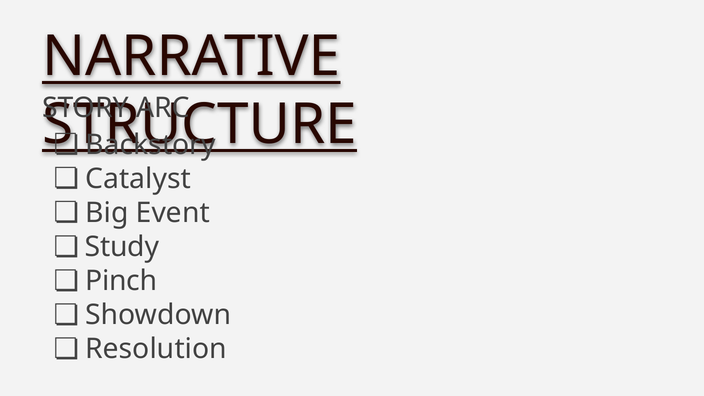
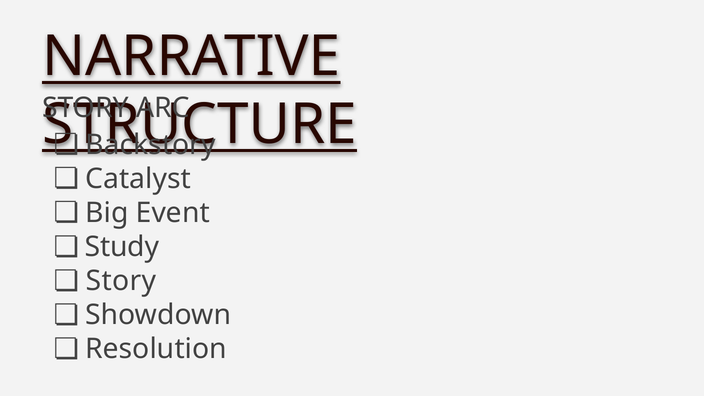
Pinch at (121, 281): Pinch -> Story
